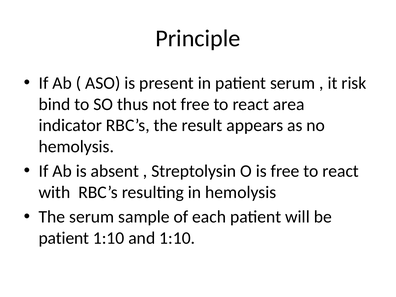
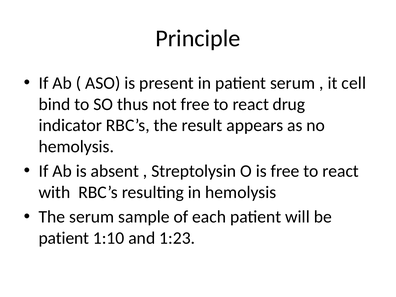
risk: risk -> cell
area: area -> drug
and 1:10: 1:10 -> 1:23
